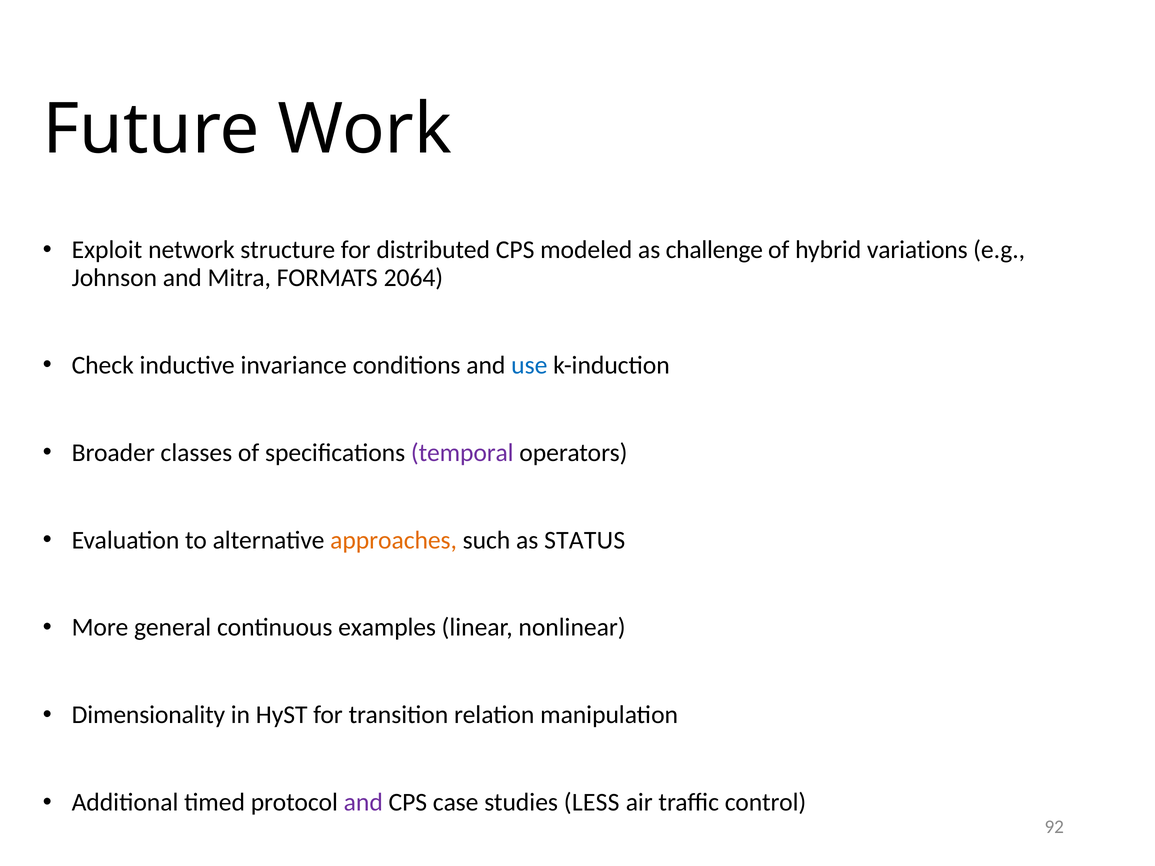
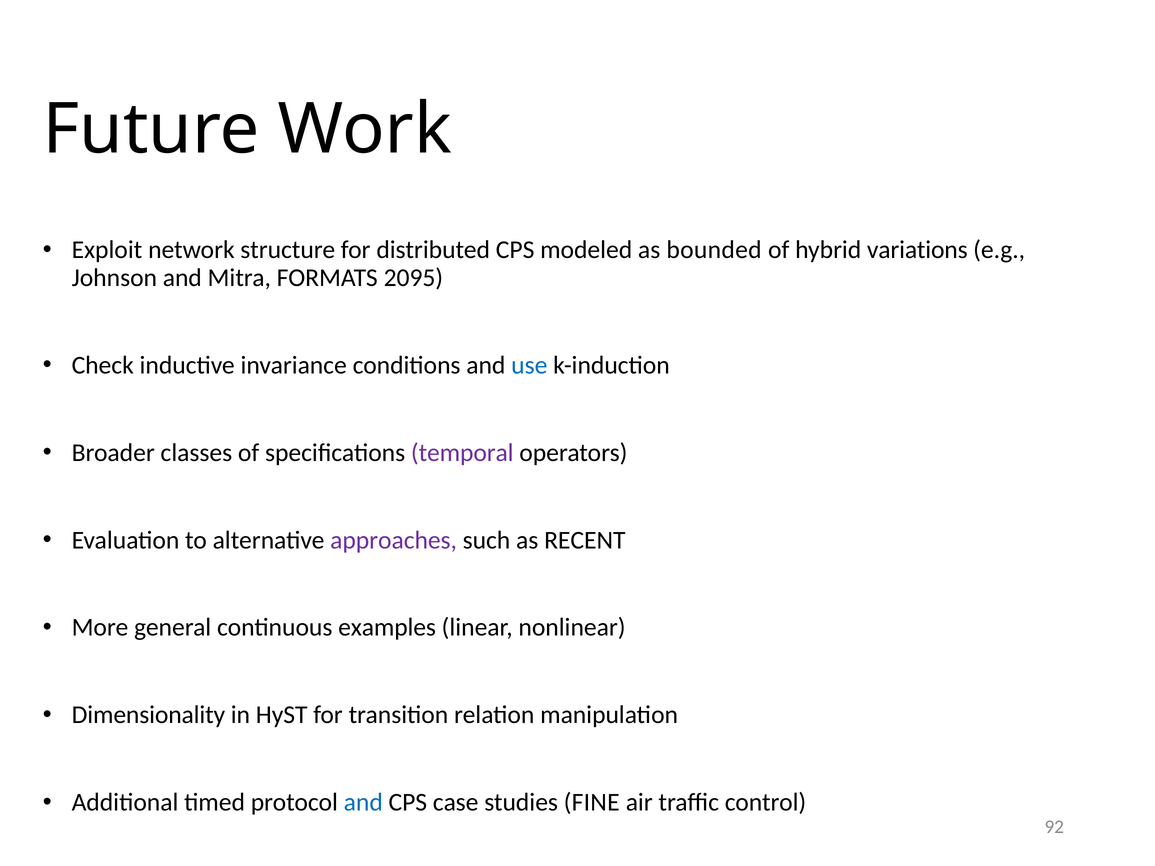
challenge: challenge -> bounded
2064: 2064 -> 2095
approaches colour: orange -> purple
STATUS: STATUS -> RECENT
and at (363, 803) colour: purple -> blue
LESS: LESS -> FINE
